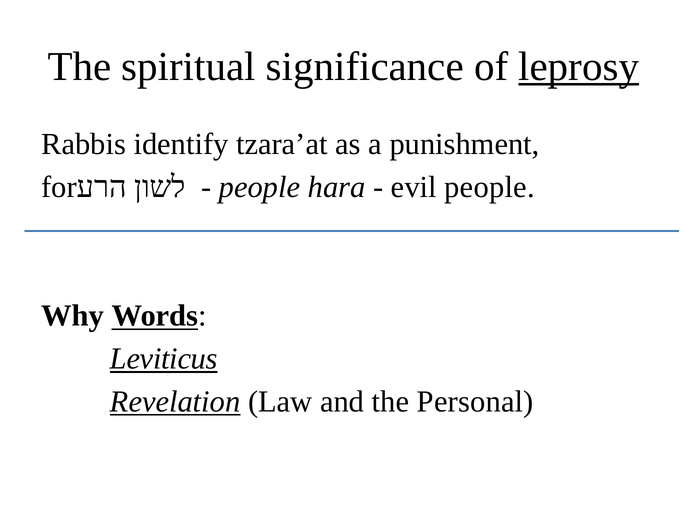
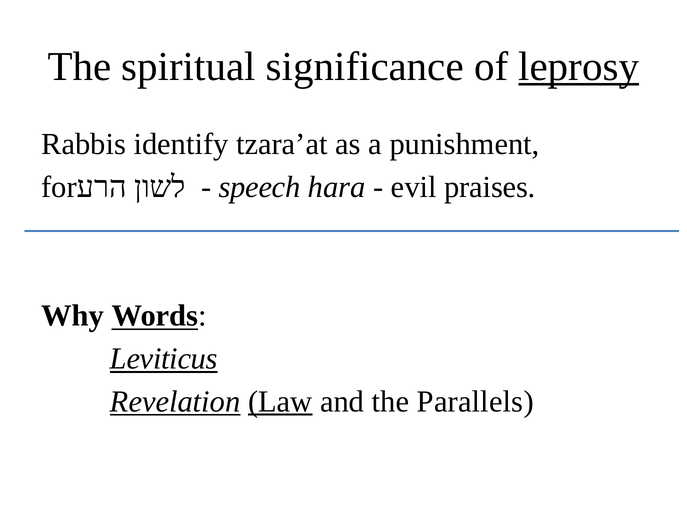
people at (260, 187): people -> speech
evil people: people -> praises
Law underline: none -> present
Personal: Personal -> Parallels
